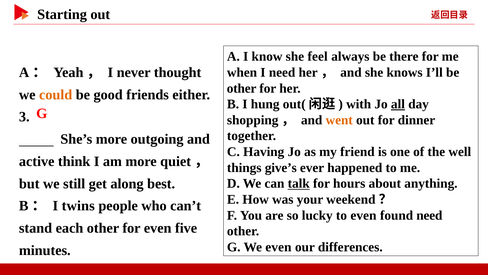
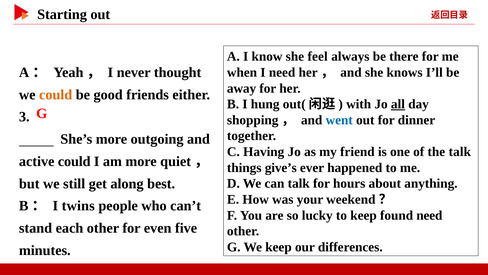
other at (242, 88): other -> away
went colour: orange -> blue
the well: well -> talk
active think: think -> could
talk at (299, 183) underline: present -> none
to even: even -> keep
We even: even -> keep
